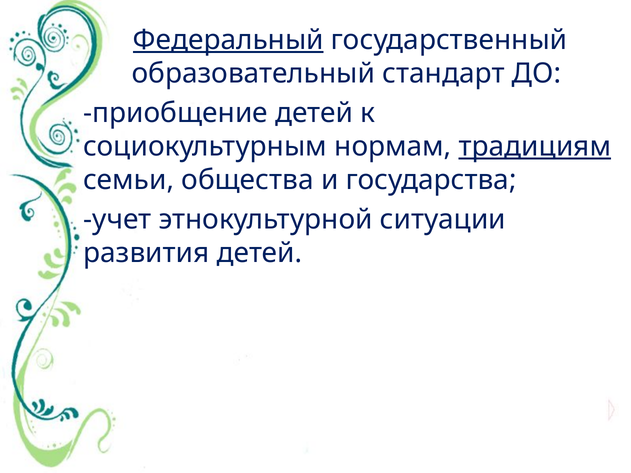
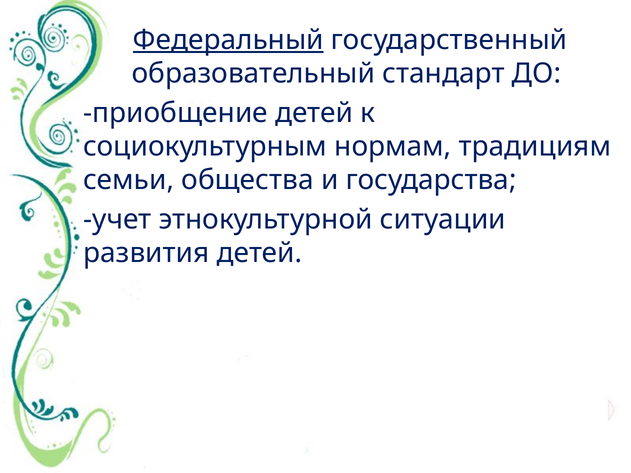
традициям underline: present -> none
